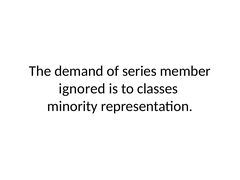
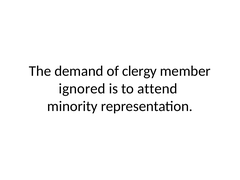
series: series -> clergy
classes: classes -> attend
